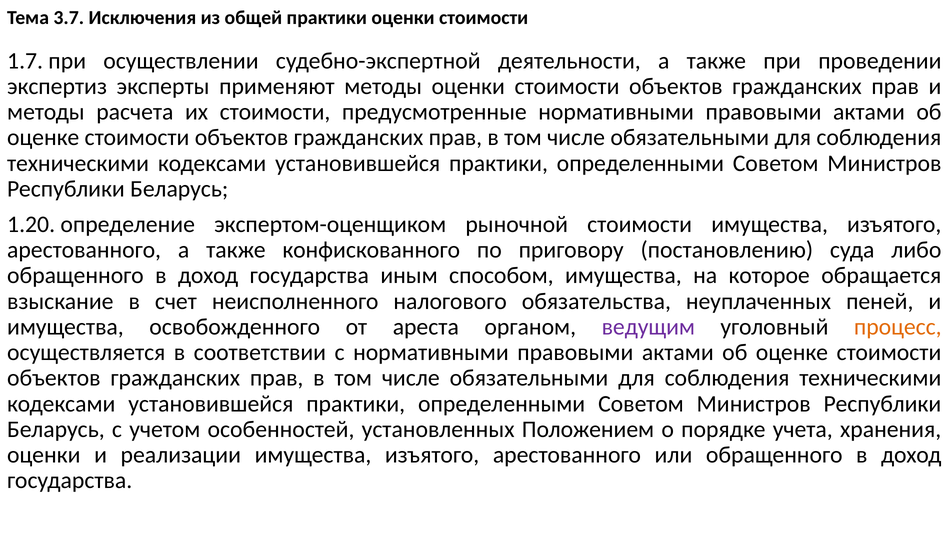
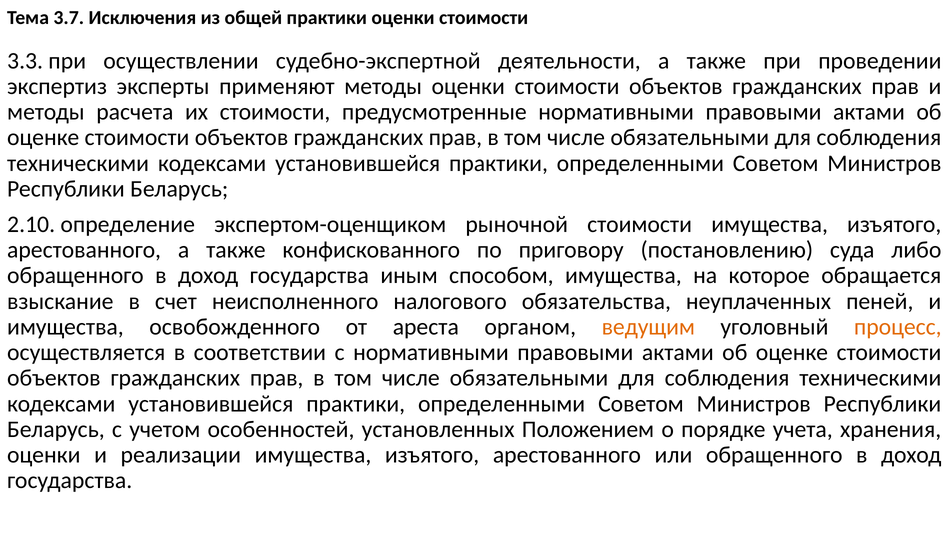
1.7: 1.7 -> 3.3
1.20: 1.20 -> 2.10
ведущим colour: purple -> orange
